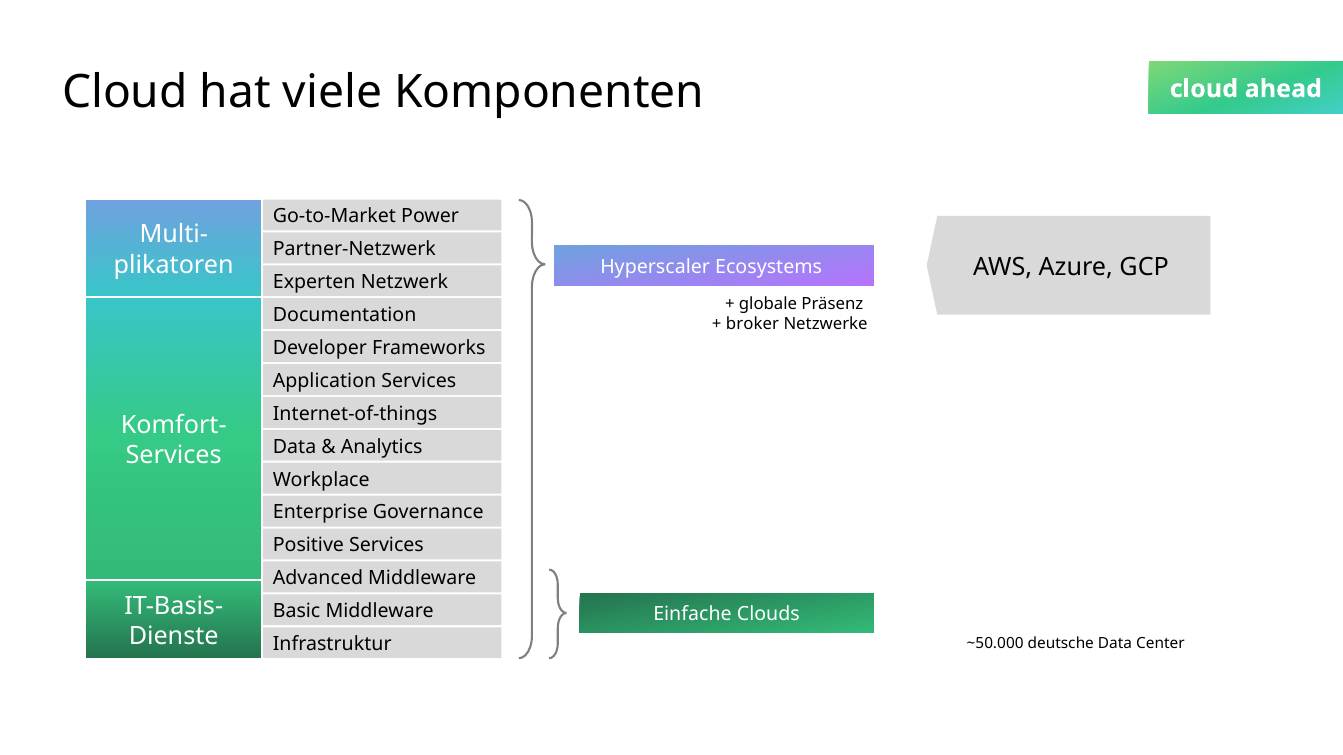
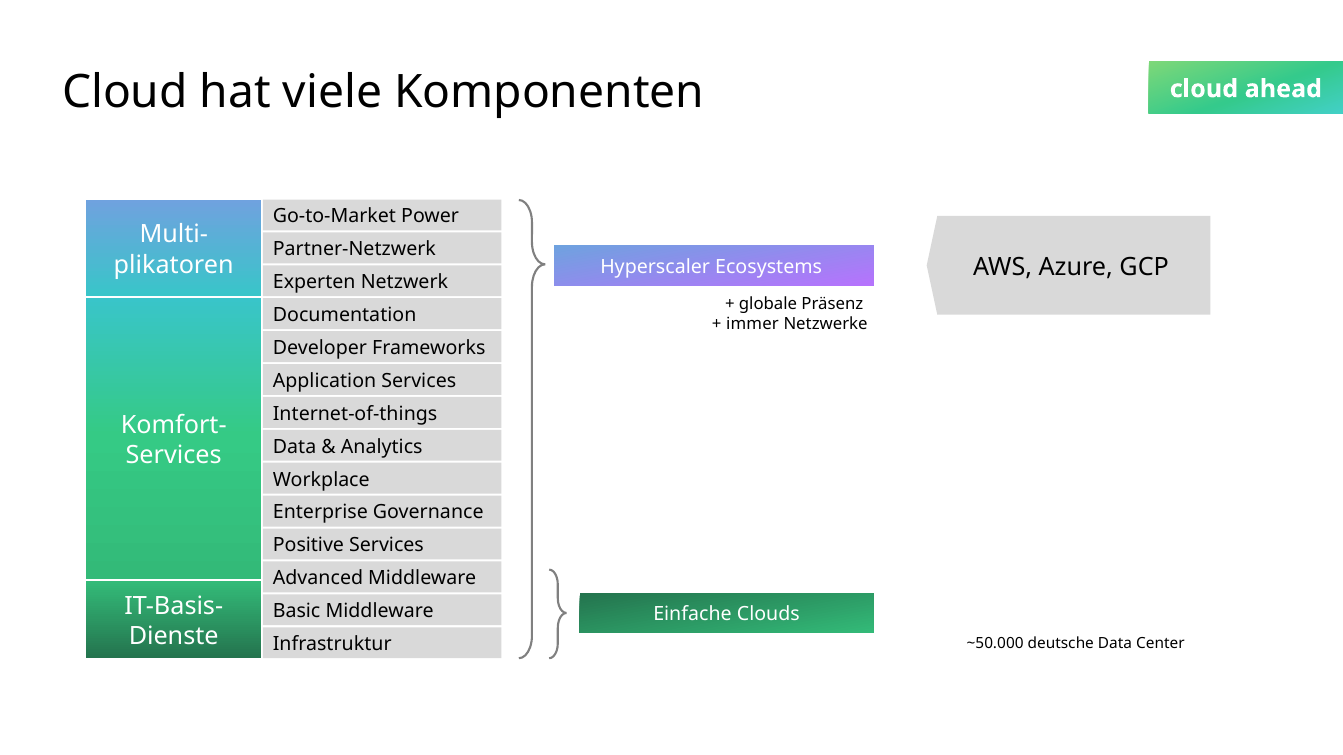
broker: broker -> immer
